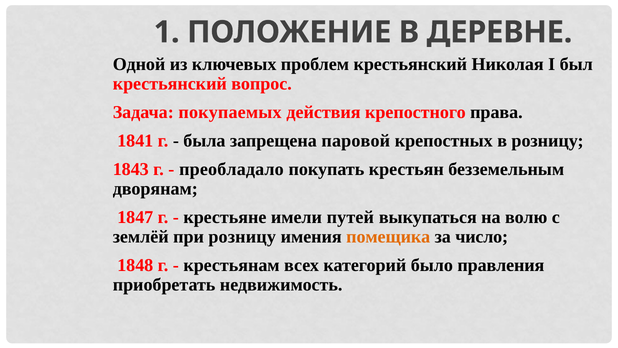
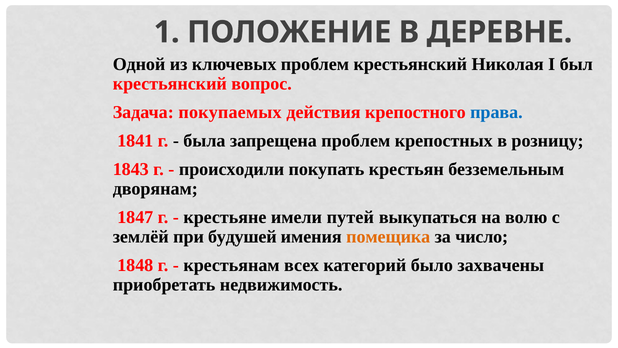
права colour: black -> blue
запрещена паровой: паровой -> проблем
преобладало: преобладало -> происходили
при розницу: розницу -> будушей
правления: правления -> захвачены
